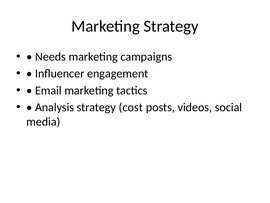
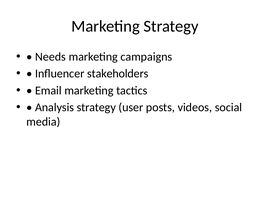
engagement: engagement -> stakeholders
cost: cost -> user
